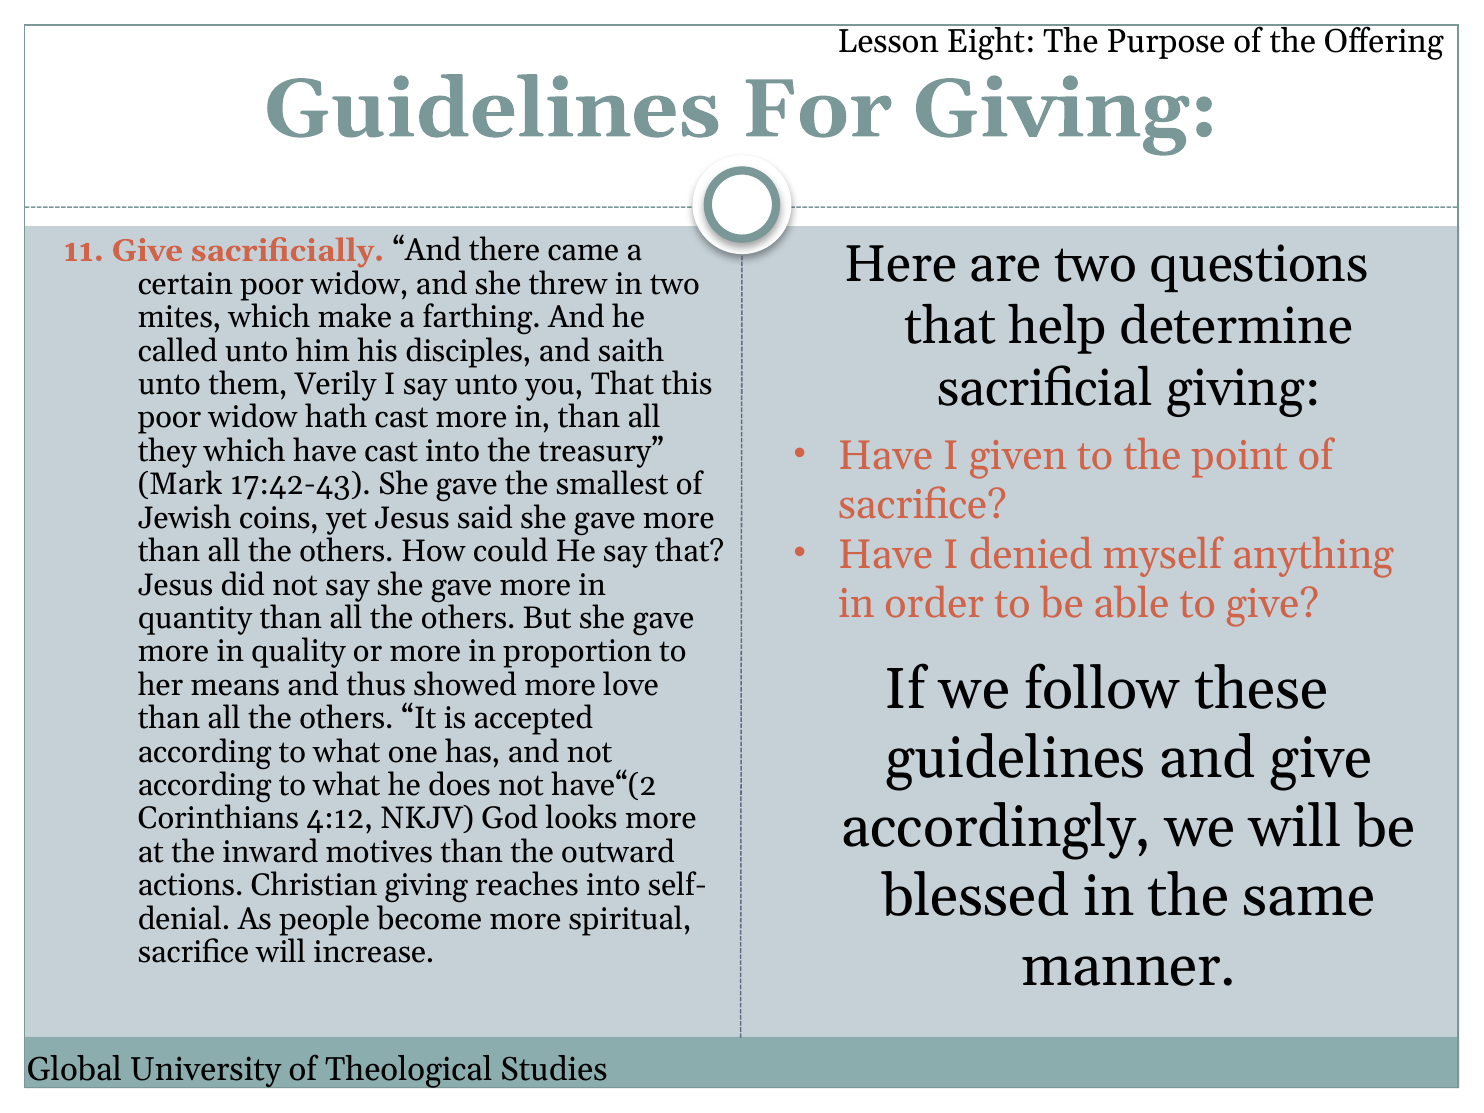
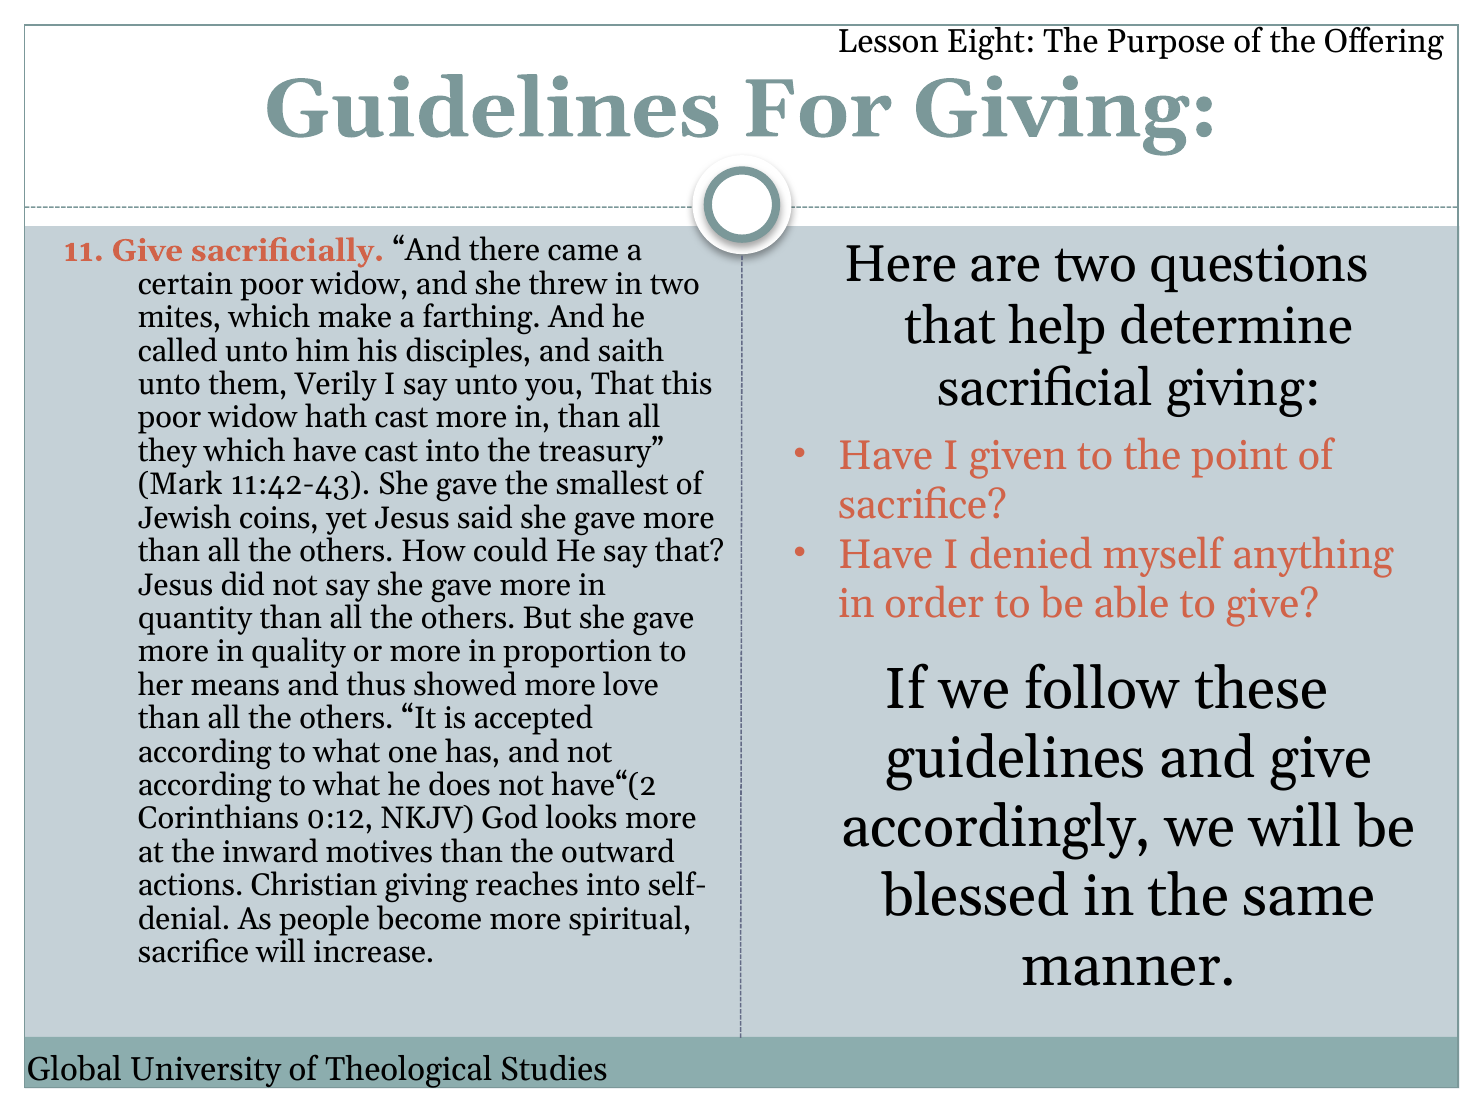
17:42-43: 17:42-43 -> 11:42-43
4:12: 4:12 -> 0:12
